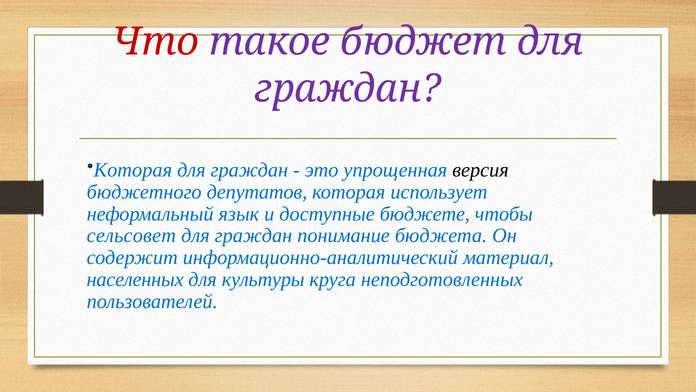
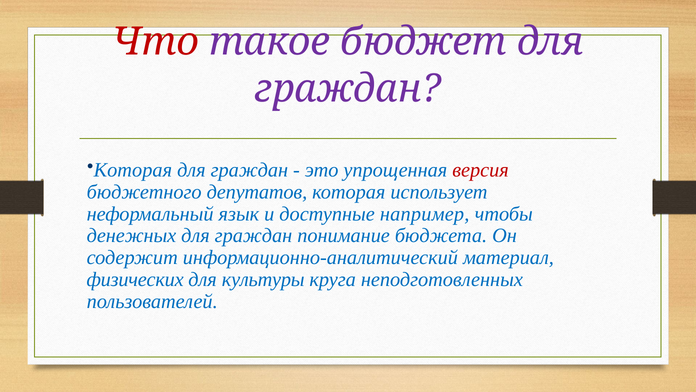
версия colour: black -> red
бюджете: бюджете -> например
сельсовет: сельсовет -> денежных
населенных: населенных -> физических
